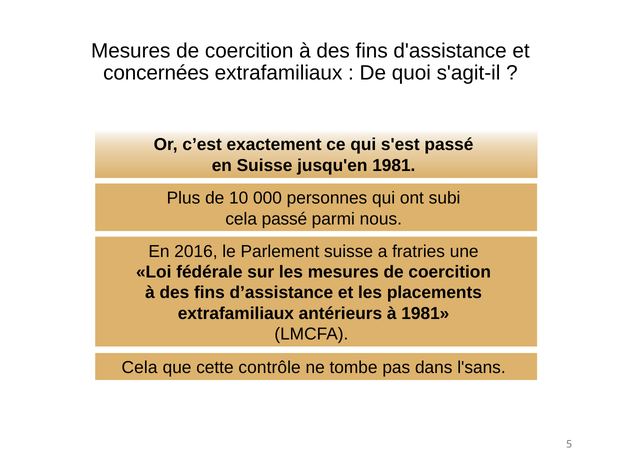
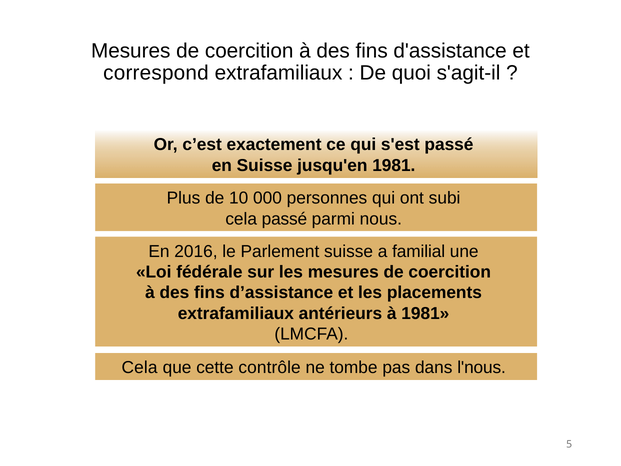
concernées: concernées -> correspond
fratries: fratries -> familial
l'sans: l'sans -> l'nous
